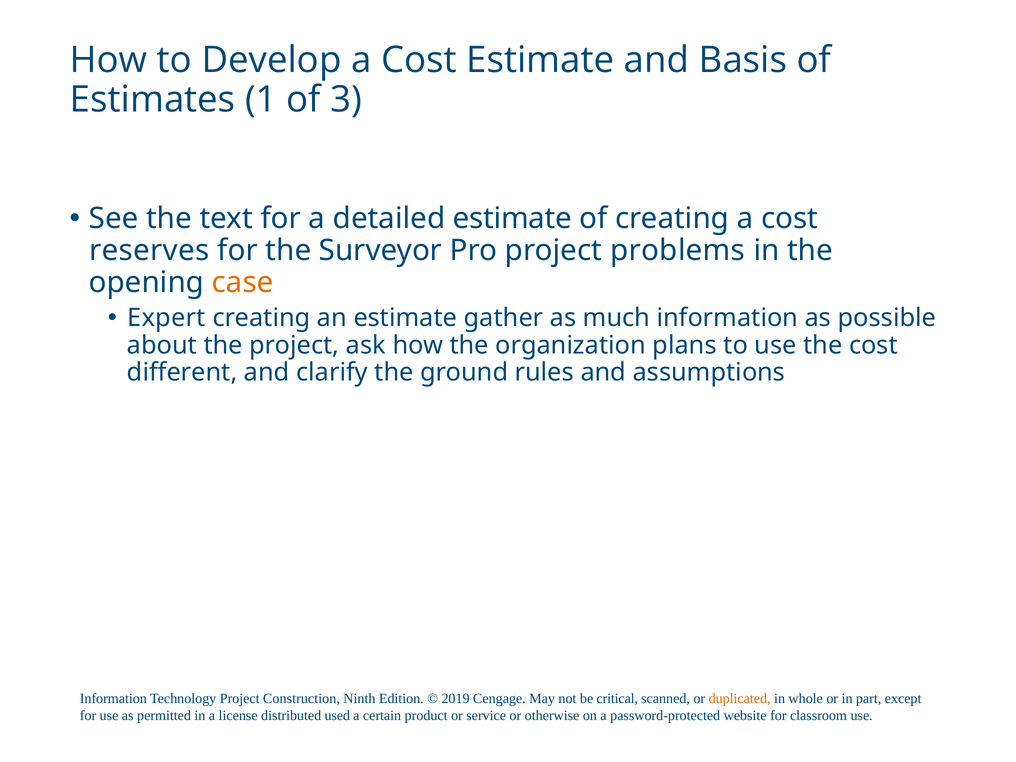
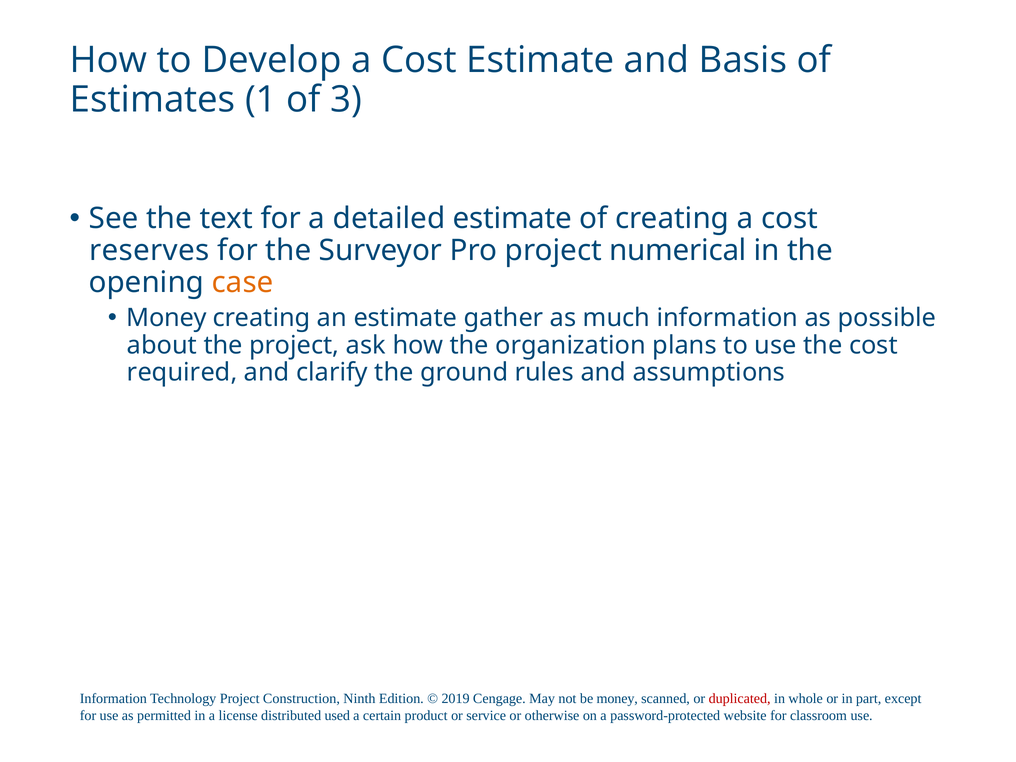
problems: problems -> numerical
Expert at (166, 318): Expert -> Money
different: different -> required
be critical: critical -> money
duplicated colour: orange -> red
